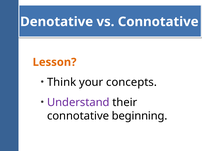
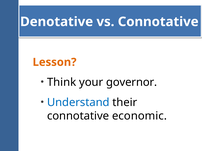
concepts: concepts -> governor
Understand colour: purple -> blue
beginning: beginning -> economic
